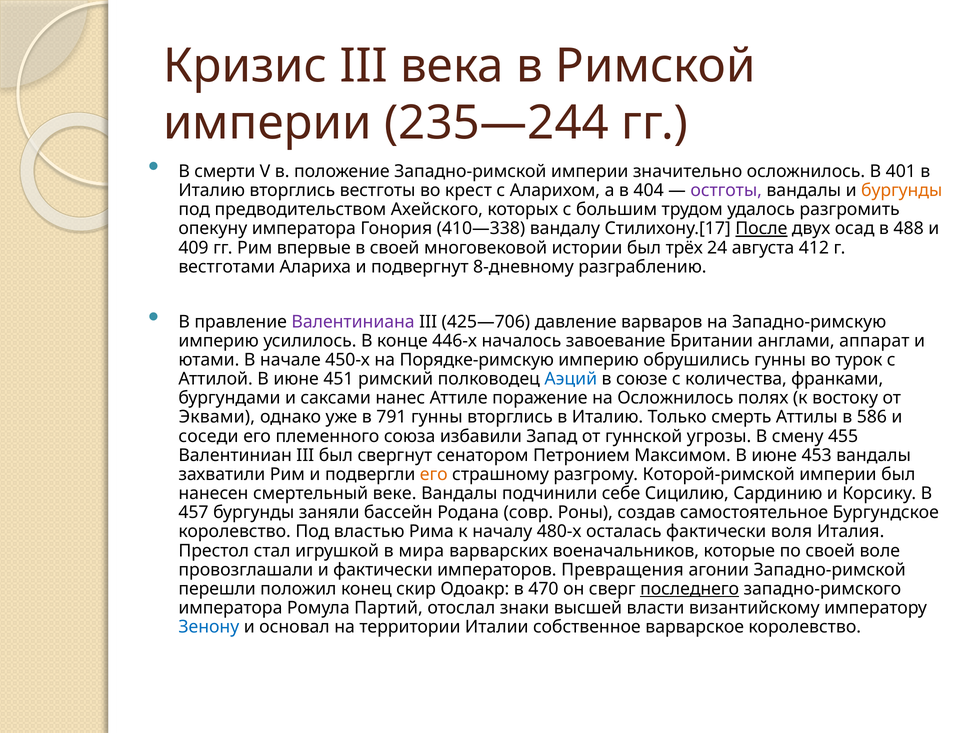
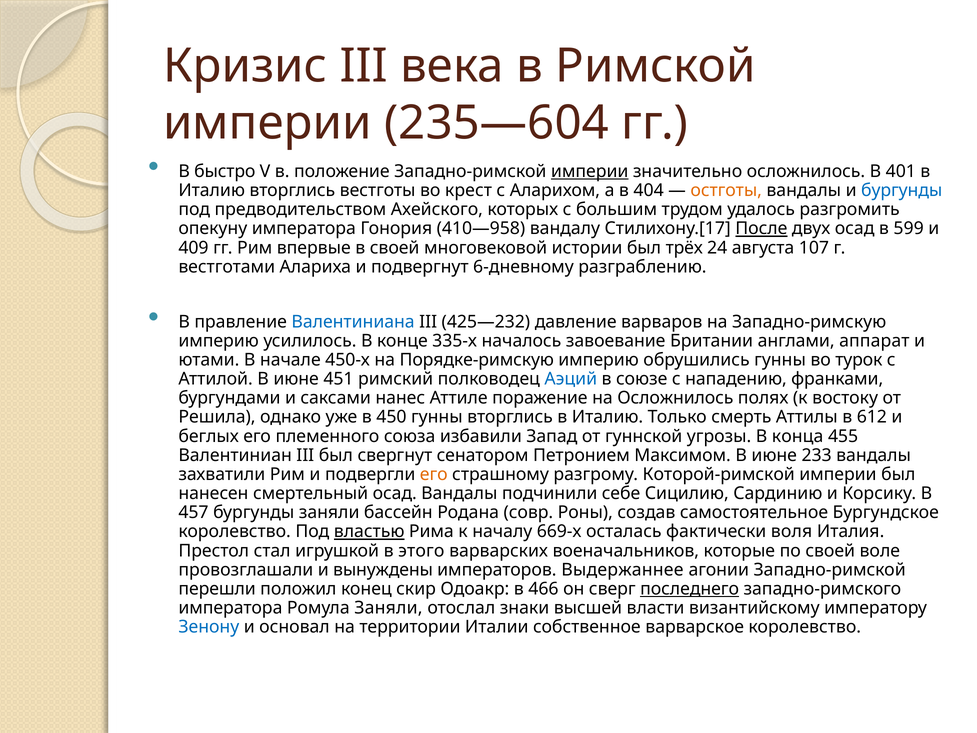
235—244: 235—244 -> 235—604
смерти: смерти -> быстро
империи at (590, 171) underline: none -> present
остготы colour: purple -> orange
бургунды at (902, 190) colour: orange -> blue
410—338: 410—338 -> 410—958
488: 488 -> 599
412: 412 -> 107
8-дневному: 8-дневному -> 6-дневному
Валентиниана colour: purple -> blue
425—706: 425—706 -> 425—232
446-х: 446-х -> 335-х
количества: количества -> нападению
Эквами: Эквами -> Решила
791: 791 -> 450
586: 586 -> 612
соседи: соседи -> беглых
смену: смену -> конца
453: 453 -> 233
смертельный веке: веке -> осад
властью underline: none -> present
480-х: 480-х -> 669-х
мира: мира -> этого
и фактически: фактически -> вынуждены
Превращения: Превращения -> Выдержаннее
470: 470 -> 466
Ромула Партий: Партий -> Заняли
